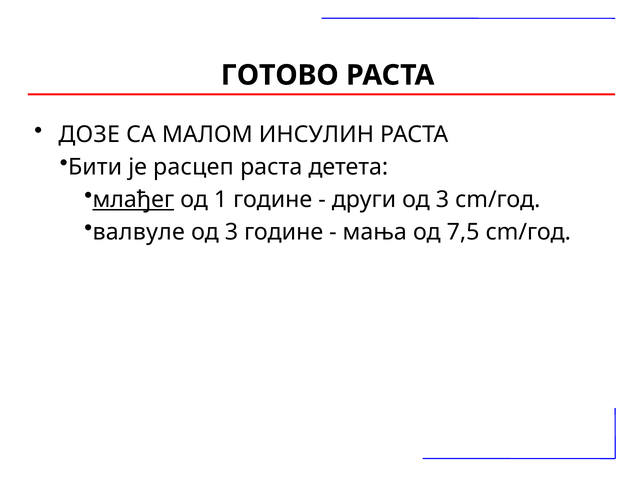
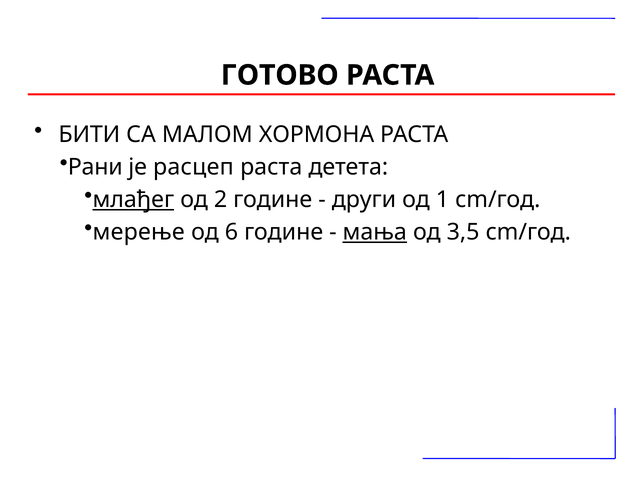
ДОЗЕ: ДОЗЕ -> БИТИ
ИНСУЛИН: ИНСУЛИН -> ХОРМОНА
Бити: Бити -> Рани
1: 1 -> 2
3 at (442, 200): 3 -> 1
валвуле: валвуле -> мерење
3 at (231, 232): 3 -> 6
мања underline: none -> present
7,5: 7,5 -> 3,5
